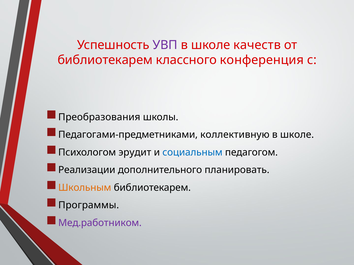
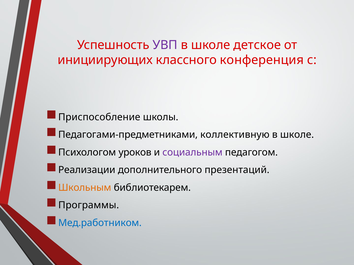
качеств: качеств -> детское
библиотекарем at (105, 60): библиотекарем -> инициирующих
Преобразования: Преобразования -> Приспособление
эрудит: эрудит -> уроков
социальным colour: blue -> purple
планировать: планировать -> презентаций
Мед.работником colour: purple -> blue
